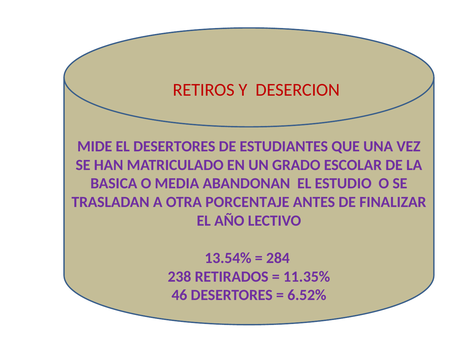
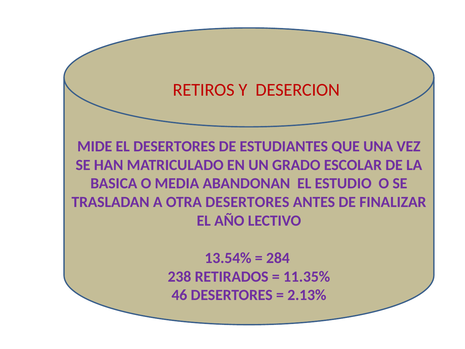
OTRA PORCENTAJE: PORCENTAJE -> DESERTORES
6.52%: 6.52% -> 2.13%
